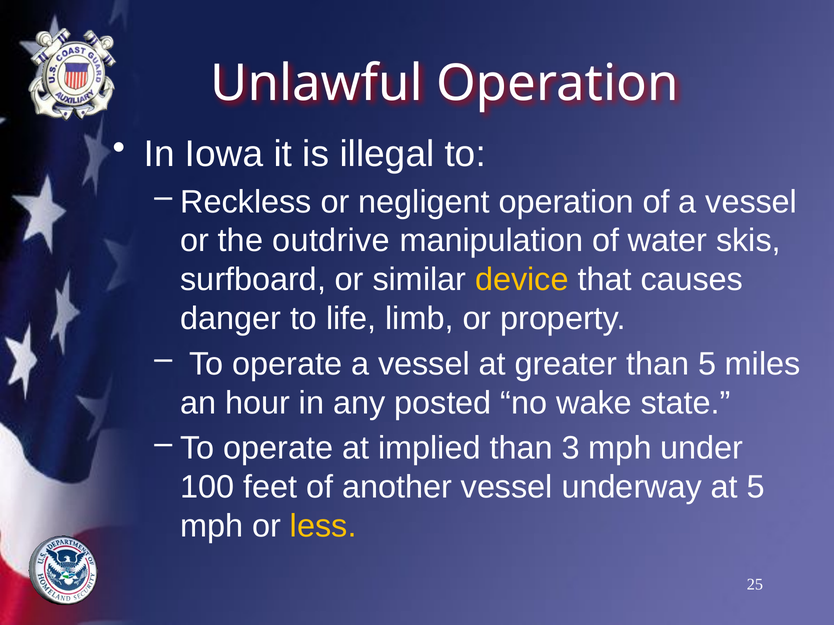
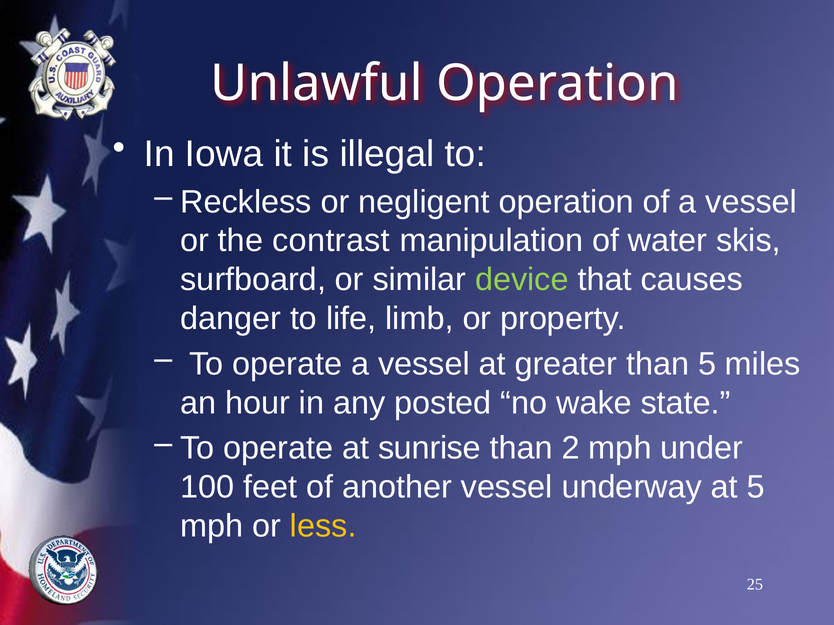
outdrive: outdrive -> contrast
device colour: yellow -> light green
implied: implied -> sunrise
3: 3 -> 2
